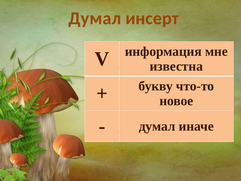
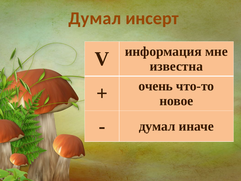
букву: букву -> очень
